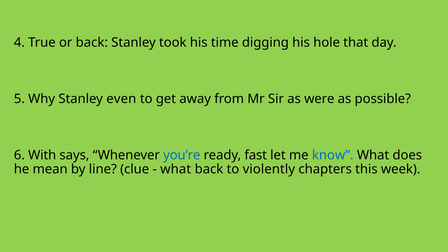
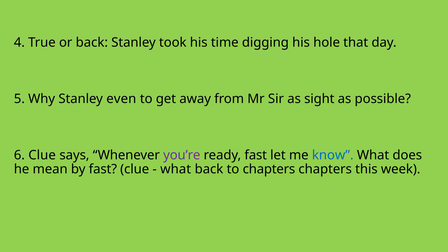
were: were -> sight
6 With: With -> Clue
you’re colour: blue -> purple
by line: line -> fast
to violently: violently -> chapters
